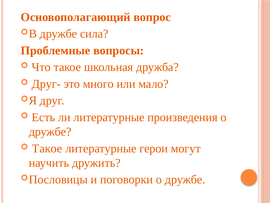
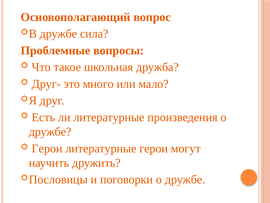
Такое at (47, 148): Такое -> Герои
